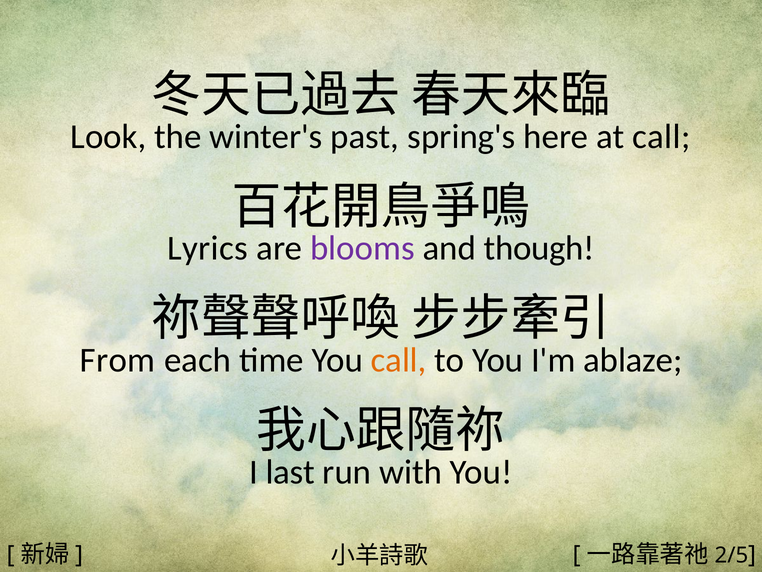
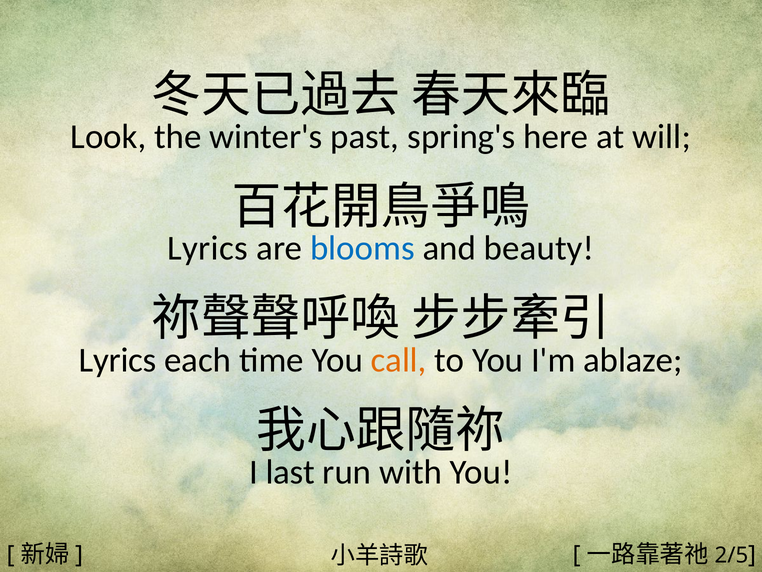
at call: call -> will
blooms colour: purple -> blue
though: though -> beauty
From at (117, 360): From -> Lyrics
